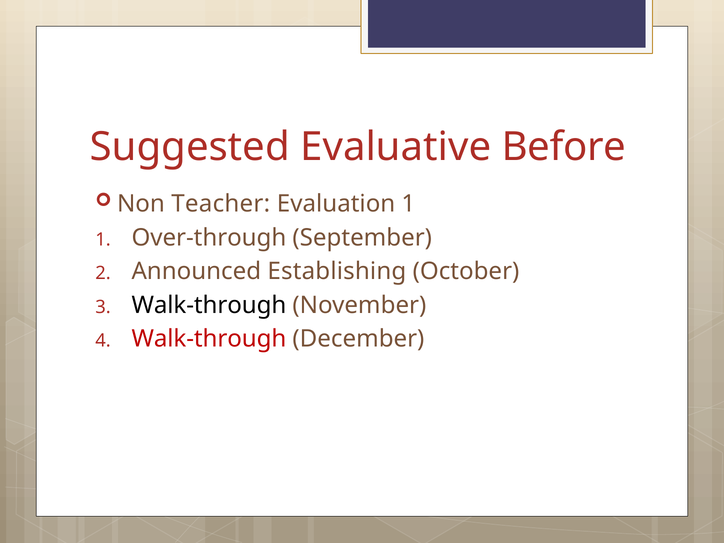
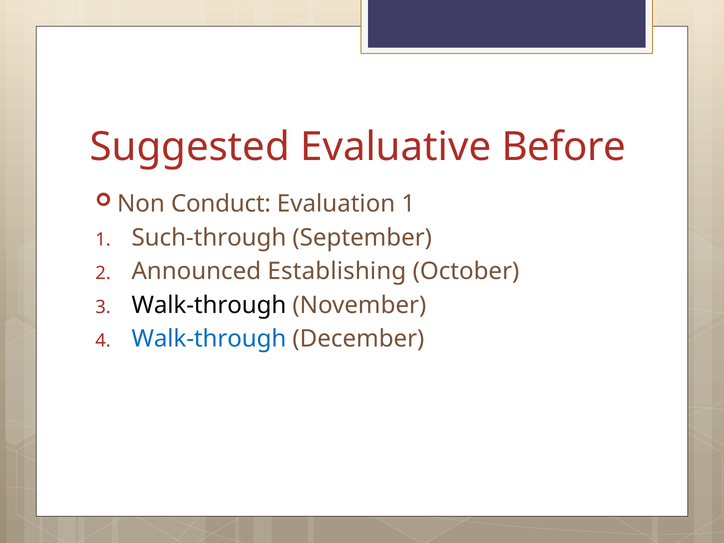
Teacher: Teacher -> Conduct
Over-through: Over-through -> Such-through
Walk-through at (209, 339) colour: red -> blue
